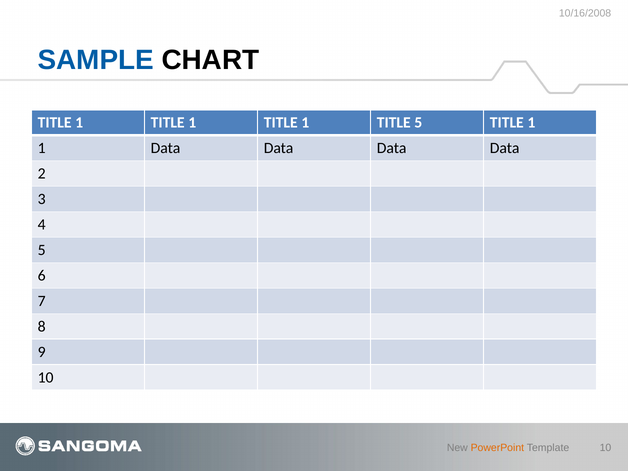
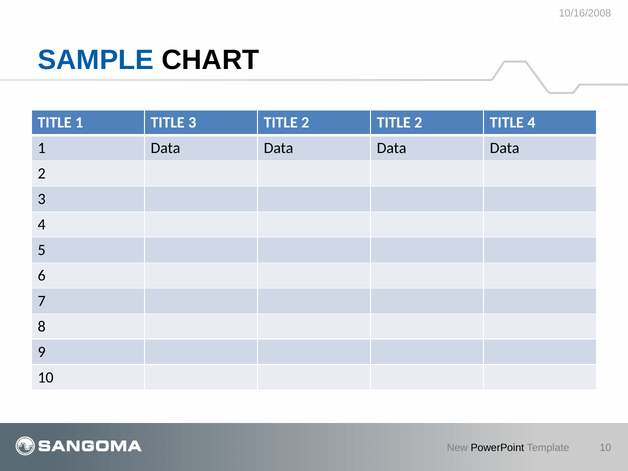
1 at (192, 123): 1 -> 3
1 at (305, 123): 1 -> 2
5 at (418, 123): 5 -> 2
1 at (531, 123): 1 -> 4
PowerPoint colour: orange -> black
